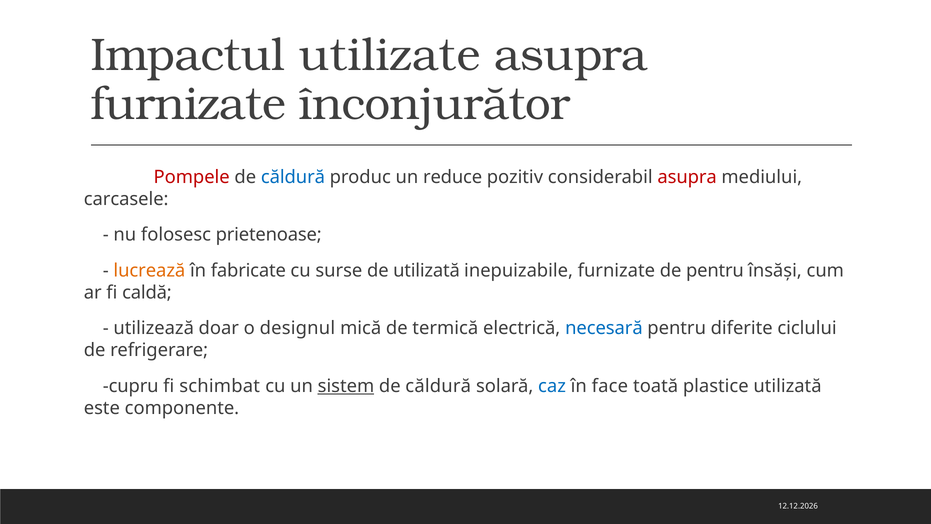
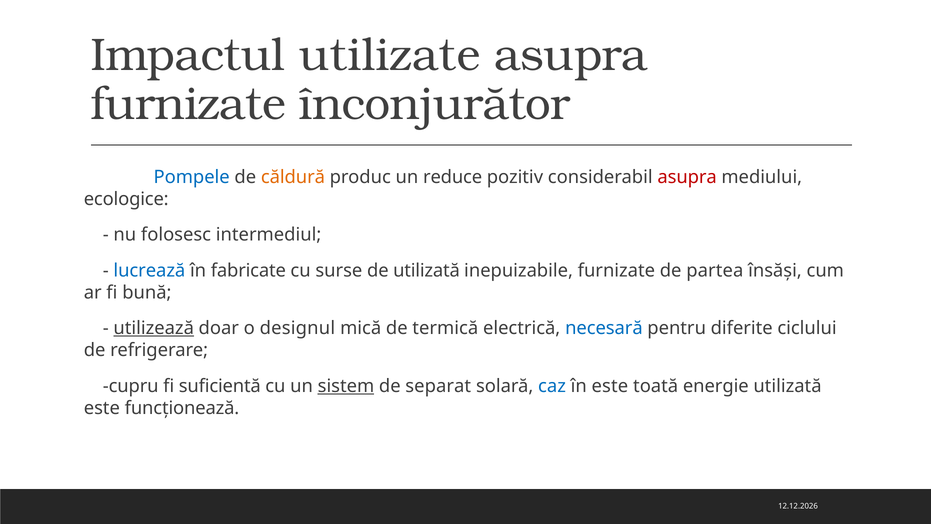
Pompele colour: red -> blue
căldură at (293, 177) colour: blue -> orange
carcasele: carcasele -> ecologice
prietenoase: prietenoase -> intermediul
lucrează colour: orange -> blue
de pentru: pentru -> partea
caldă: caldă -> bună
utilizează underline: none -> present
schimbat: schimbat -> suficientă
căldură at (438, 386): căldură -> separat
în face: face -> este
plastice: plastice -> energie
componente: componente -> funcționează
